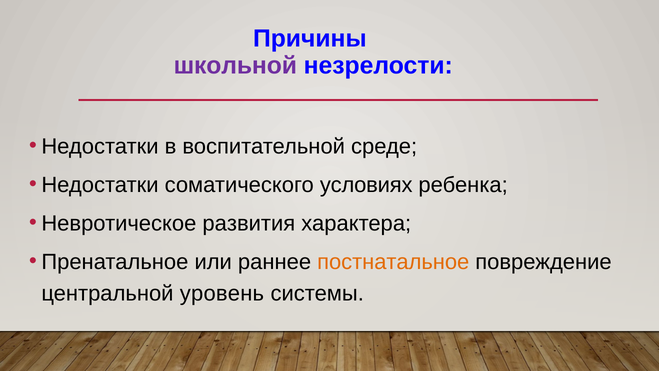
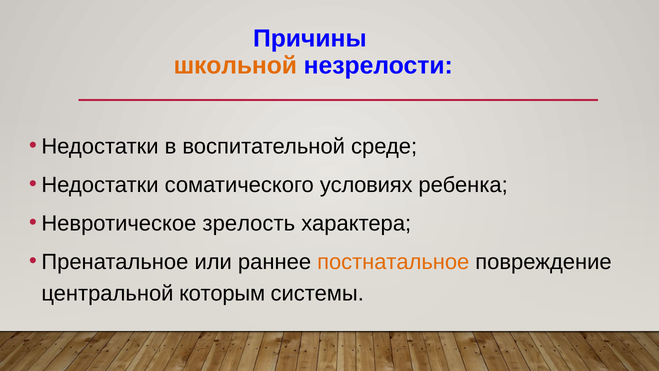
школьной colour: purple -> orange
развития: развития -> зрелость
уровень: уровень -> которым
